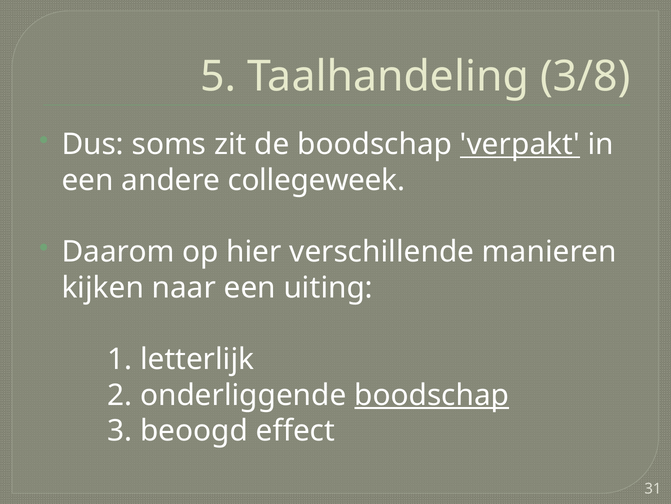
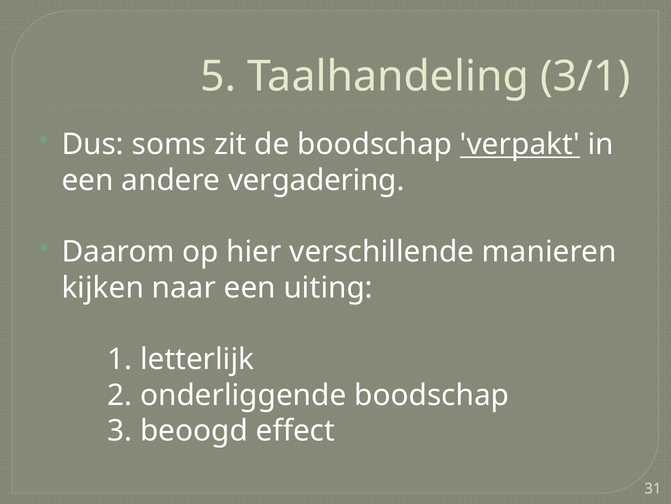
3/8: 3/8 -> 3/1
collegeweek: collegeweek -> vergadering
boodschap at (432, 395) underline: present -> none
